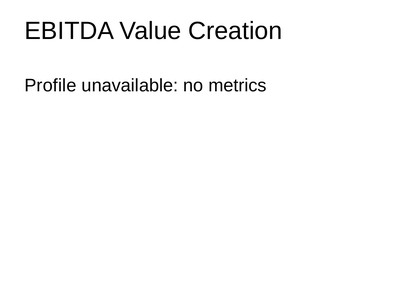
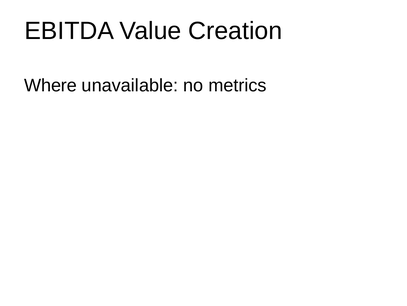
Profile: Profile -> Where
